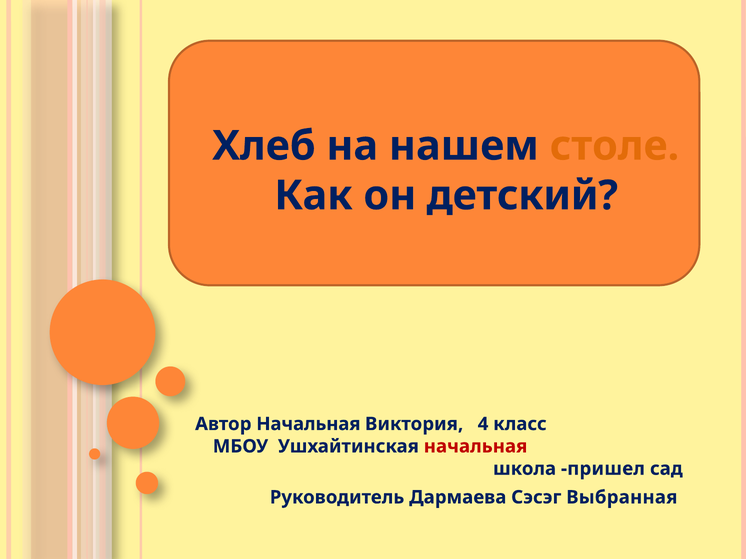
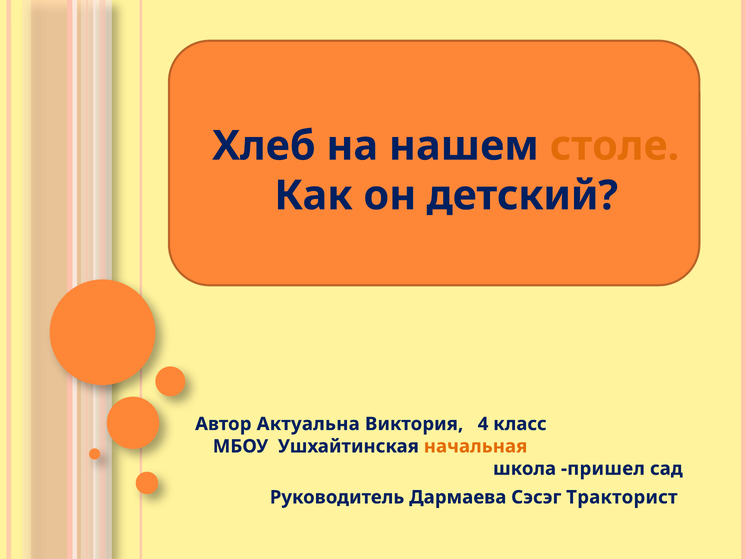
Автор Начальная: Начальная -> Актуальна
начальная at (476, 447) colour: red -> orange
Выбранная: Выбранная -> Тракторист
